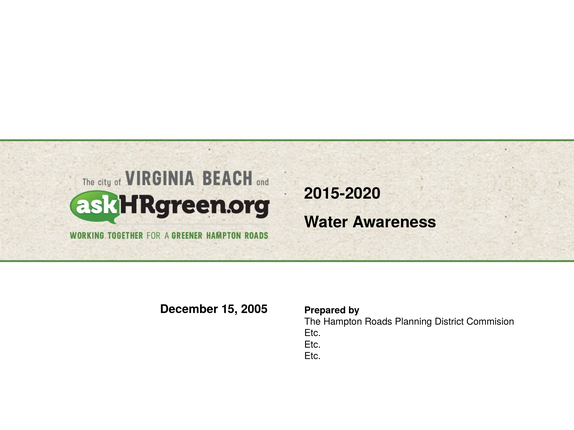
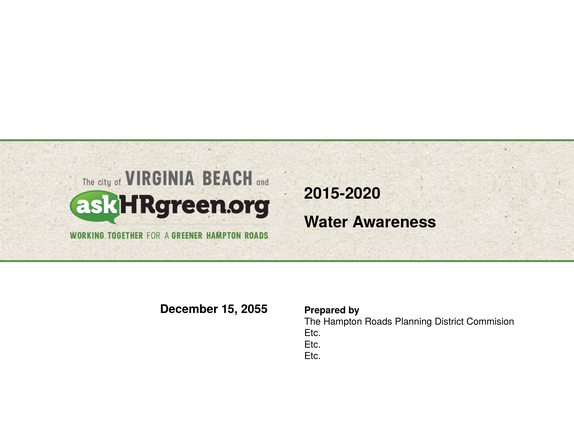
2005: 2005 -> 2055
